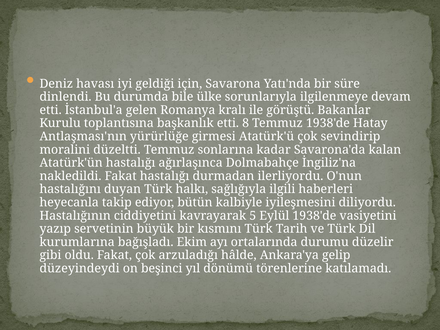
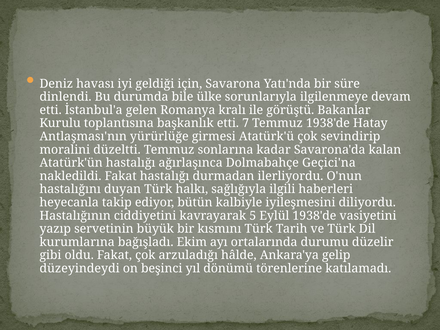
8: 8 -> 7
İngiliz'na: İngiliz'na -> Geçici'na
